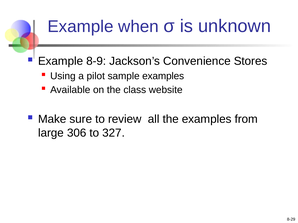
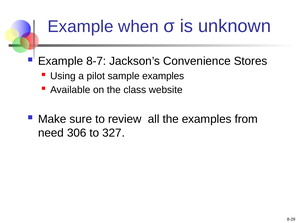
8-9: 8-9 -> 8-7
large: large -> need
